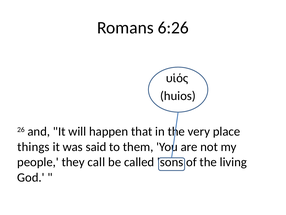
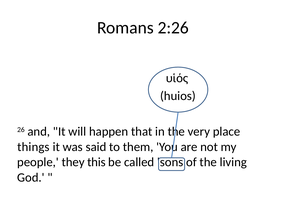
6:26: 6:26 -> 2:26
call: call -> this
